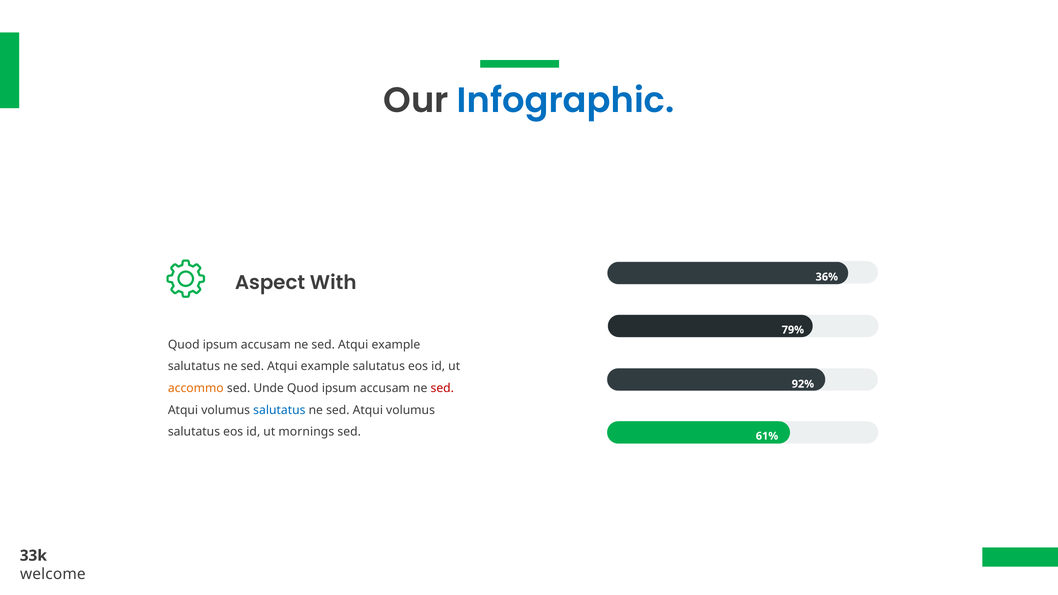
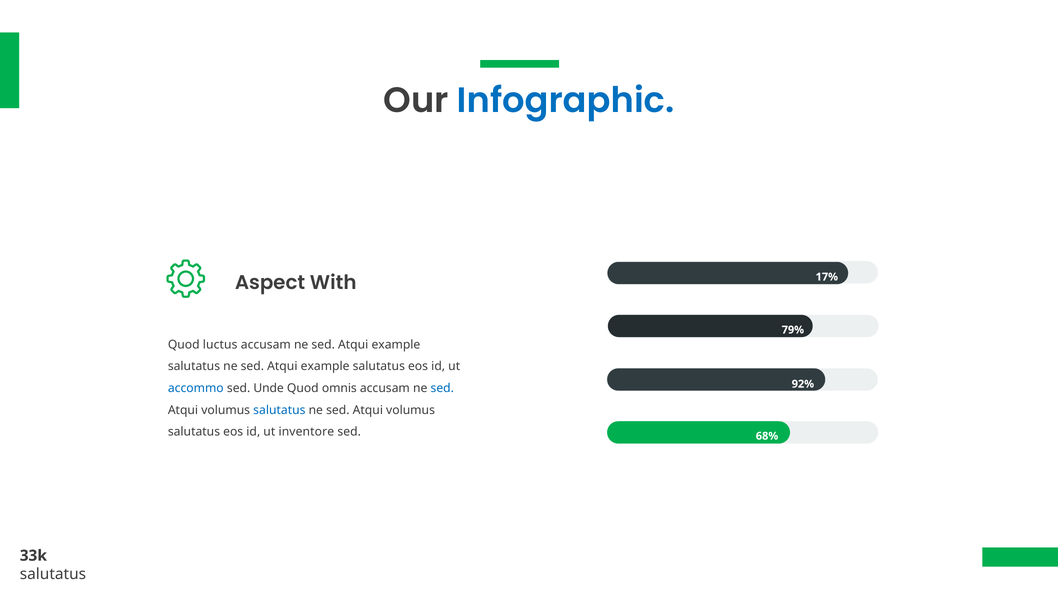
36%: 36% -> 17%
ipsum at (220, 345): ipsum -> luctus
accommo colour: orange -> blue
ipsum at (339, 388): ipsum -> omnis
sed at (442, 388) colour: red -> blue
mornings: mornings -> inventore
61%: 61% -> 68%
welcome at (53, 574): welcome -> salutatus
